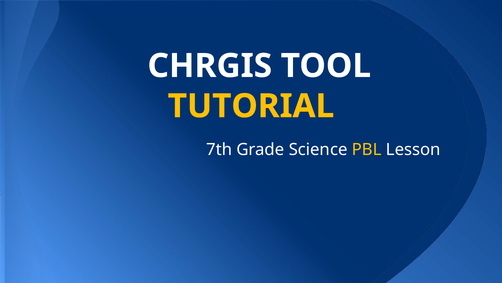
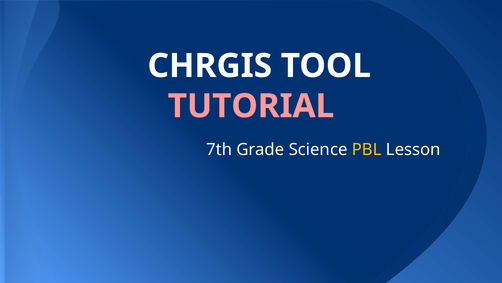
TUTORIAL colour: yellow -> pink
